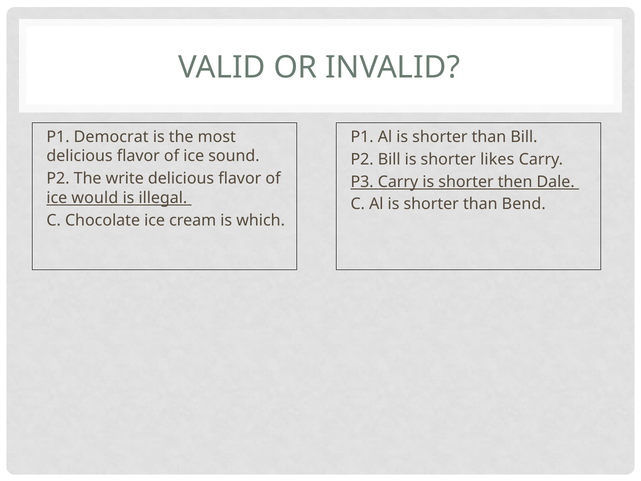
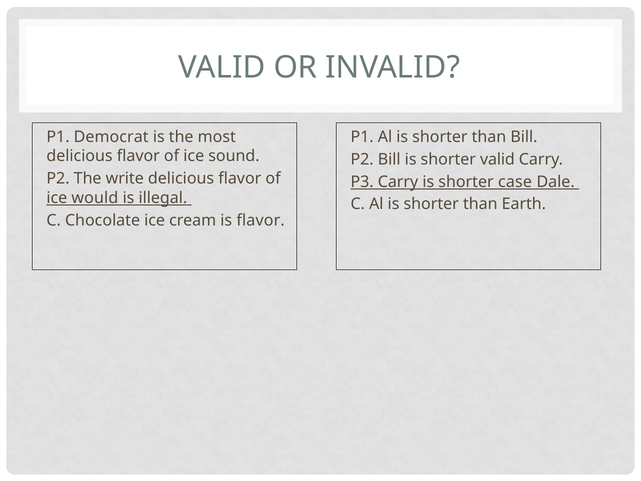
shorter likes: likes -> valid
then: then -> case
Bend: Bend -> Earth
is which: which -> flavor
